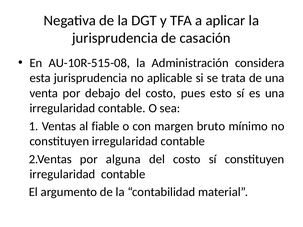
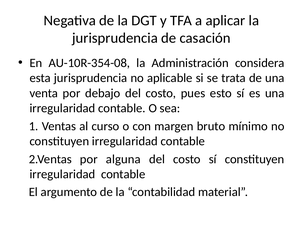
AU-10R-515-08: AU-10R-515-08 -> AU-10R-354-08
fiable: fiable -> curso
